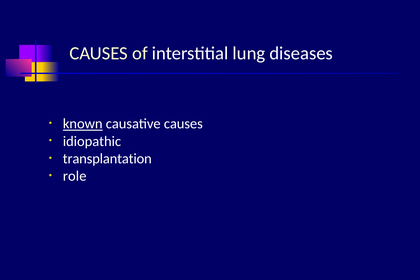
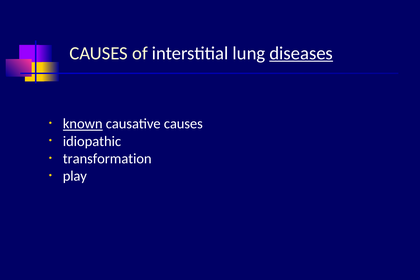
diseases underline: none -> present
transplantation: transplantation -> transformation
role: role -> play
